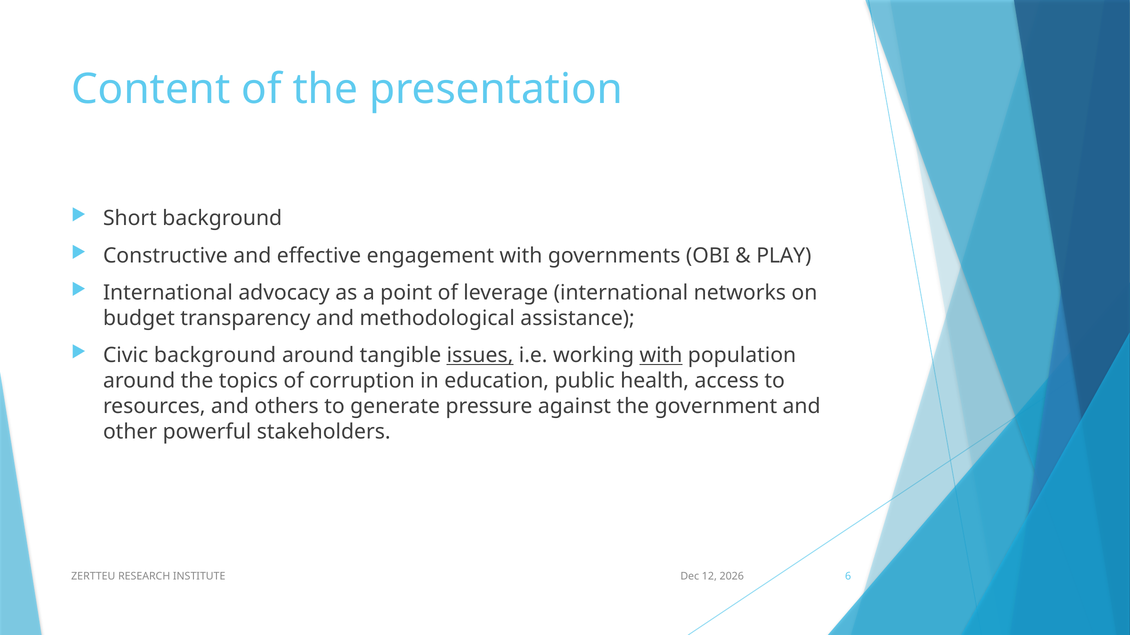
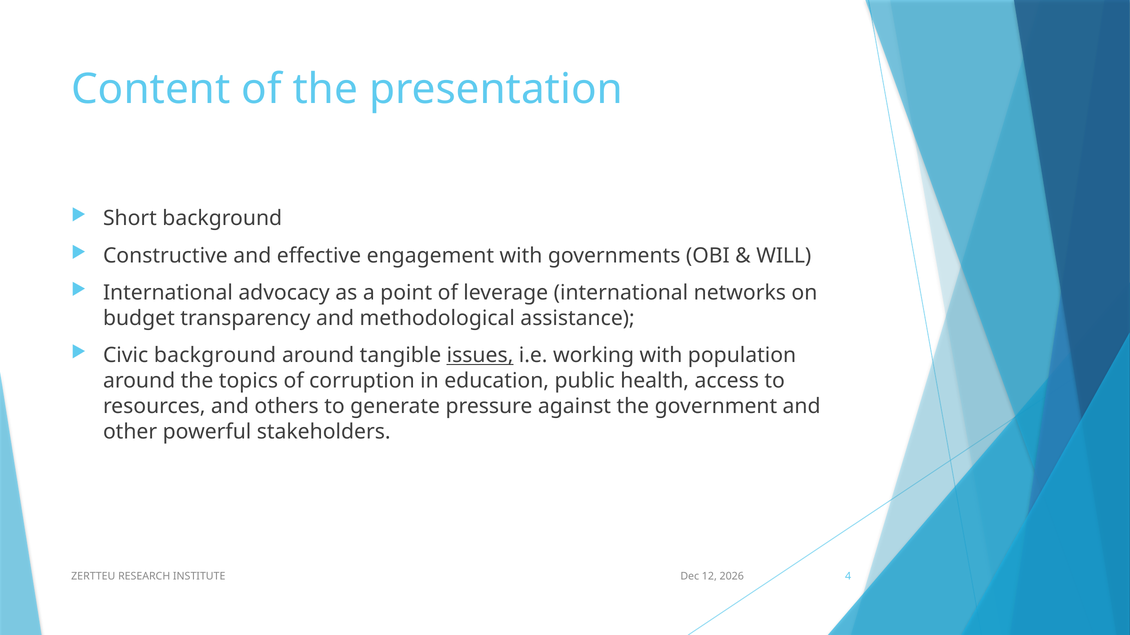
PLAY: PLAY -> WILL
with at (661, 356) underline: present -> none
6: 6 -> 4
